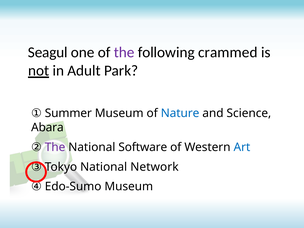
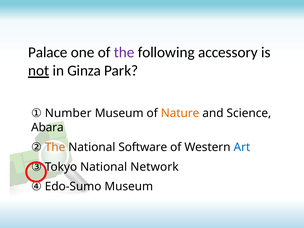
Seagul: Seagul -> Palace
crammed: crammed -> accessory
Adult: Adult -> Ginza
Summer: Summer -> Number
Nature colour: blue -> orange
The at (55, 147) colour: purple -> orange
